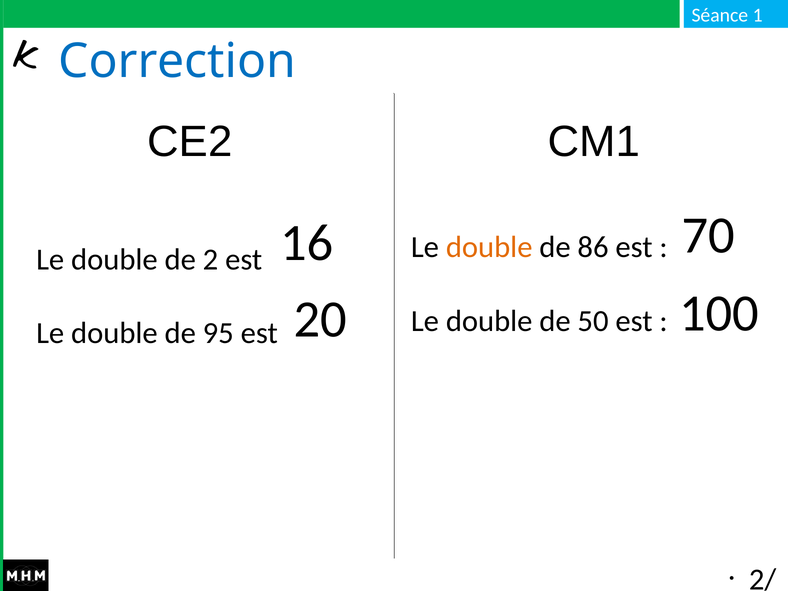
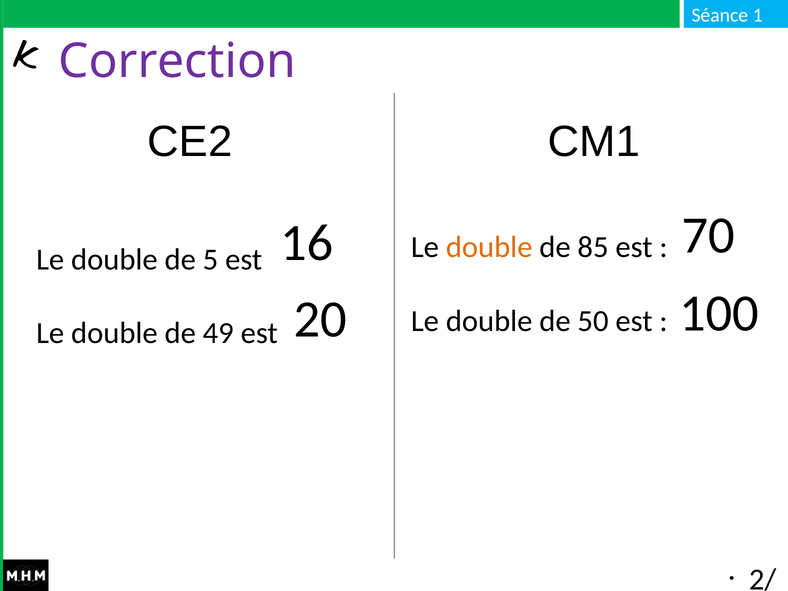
Correction colour: blue -> purple
86: 86 -> 85
2: 2 -> 5
95: 95 -> 49
